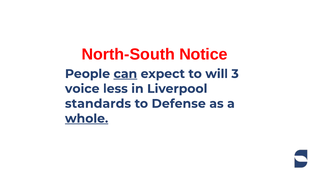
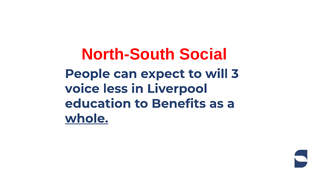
Notice: Notice -> Social
can underline: present -> none
standards: standards -> education
Defense: Defense -> Benefits
